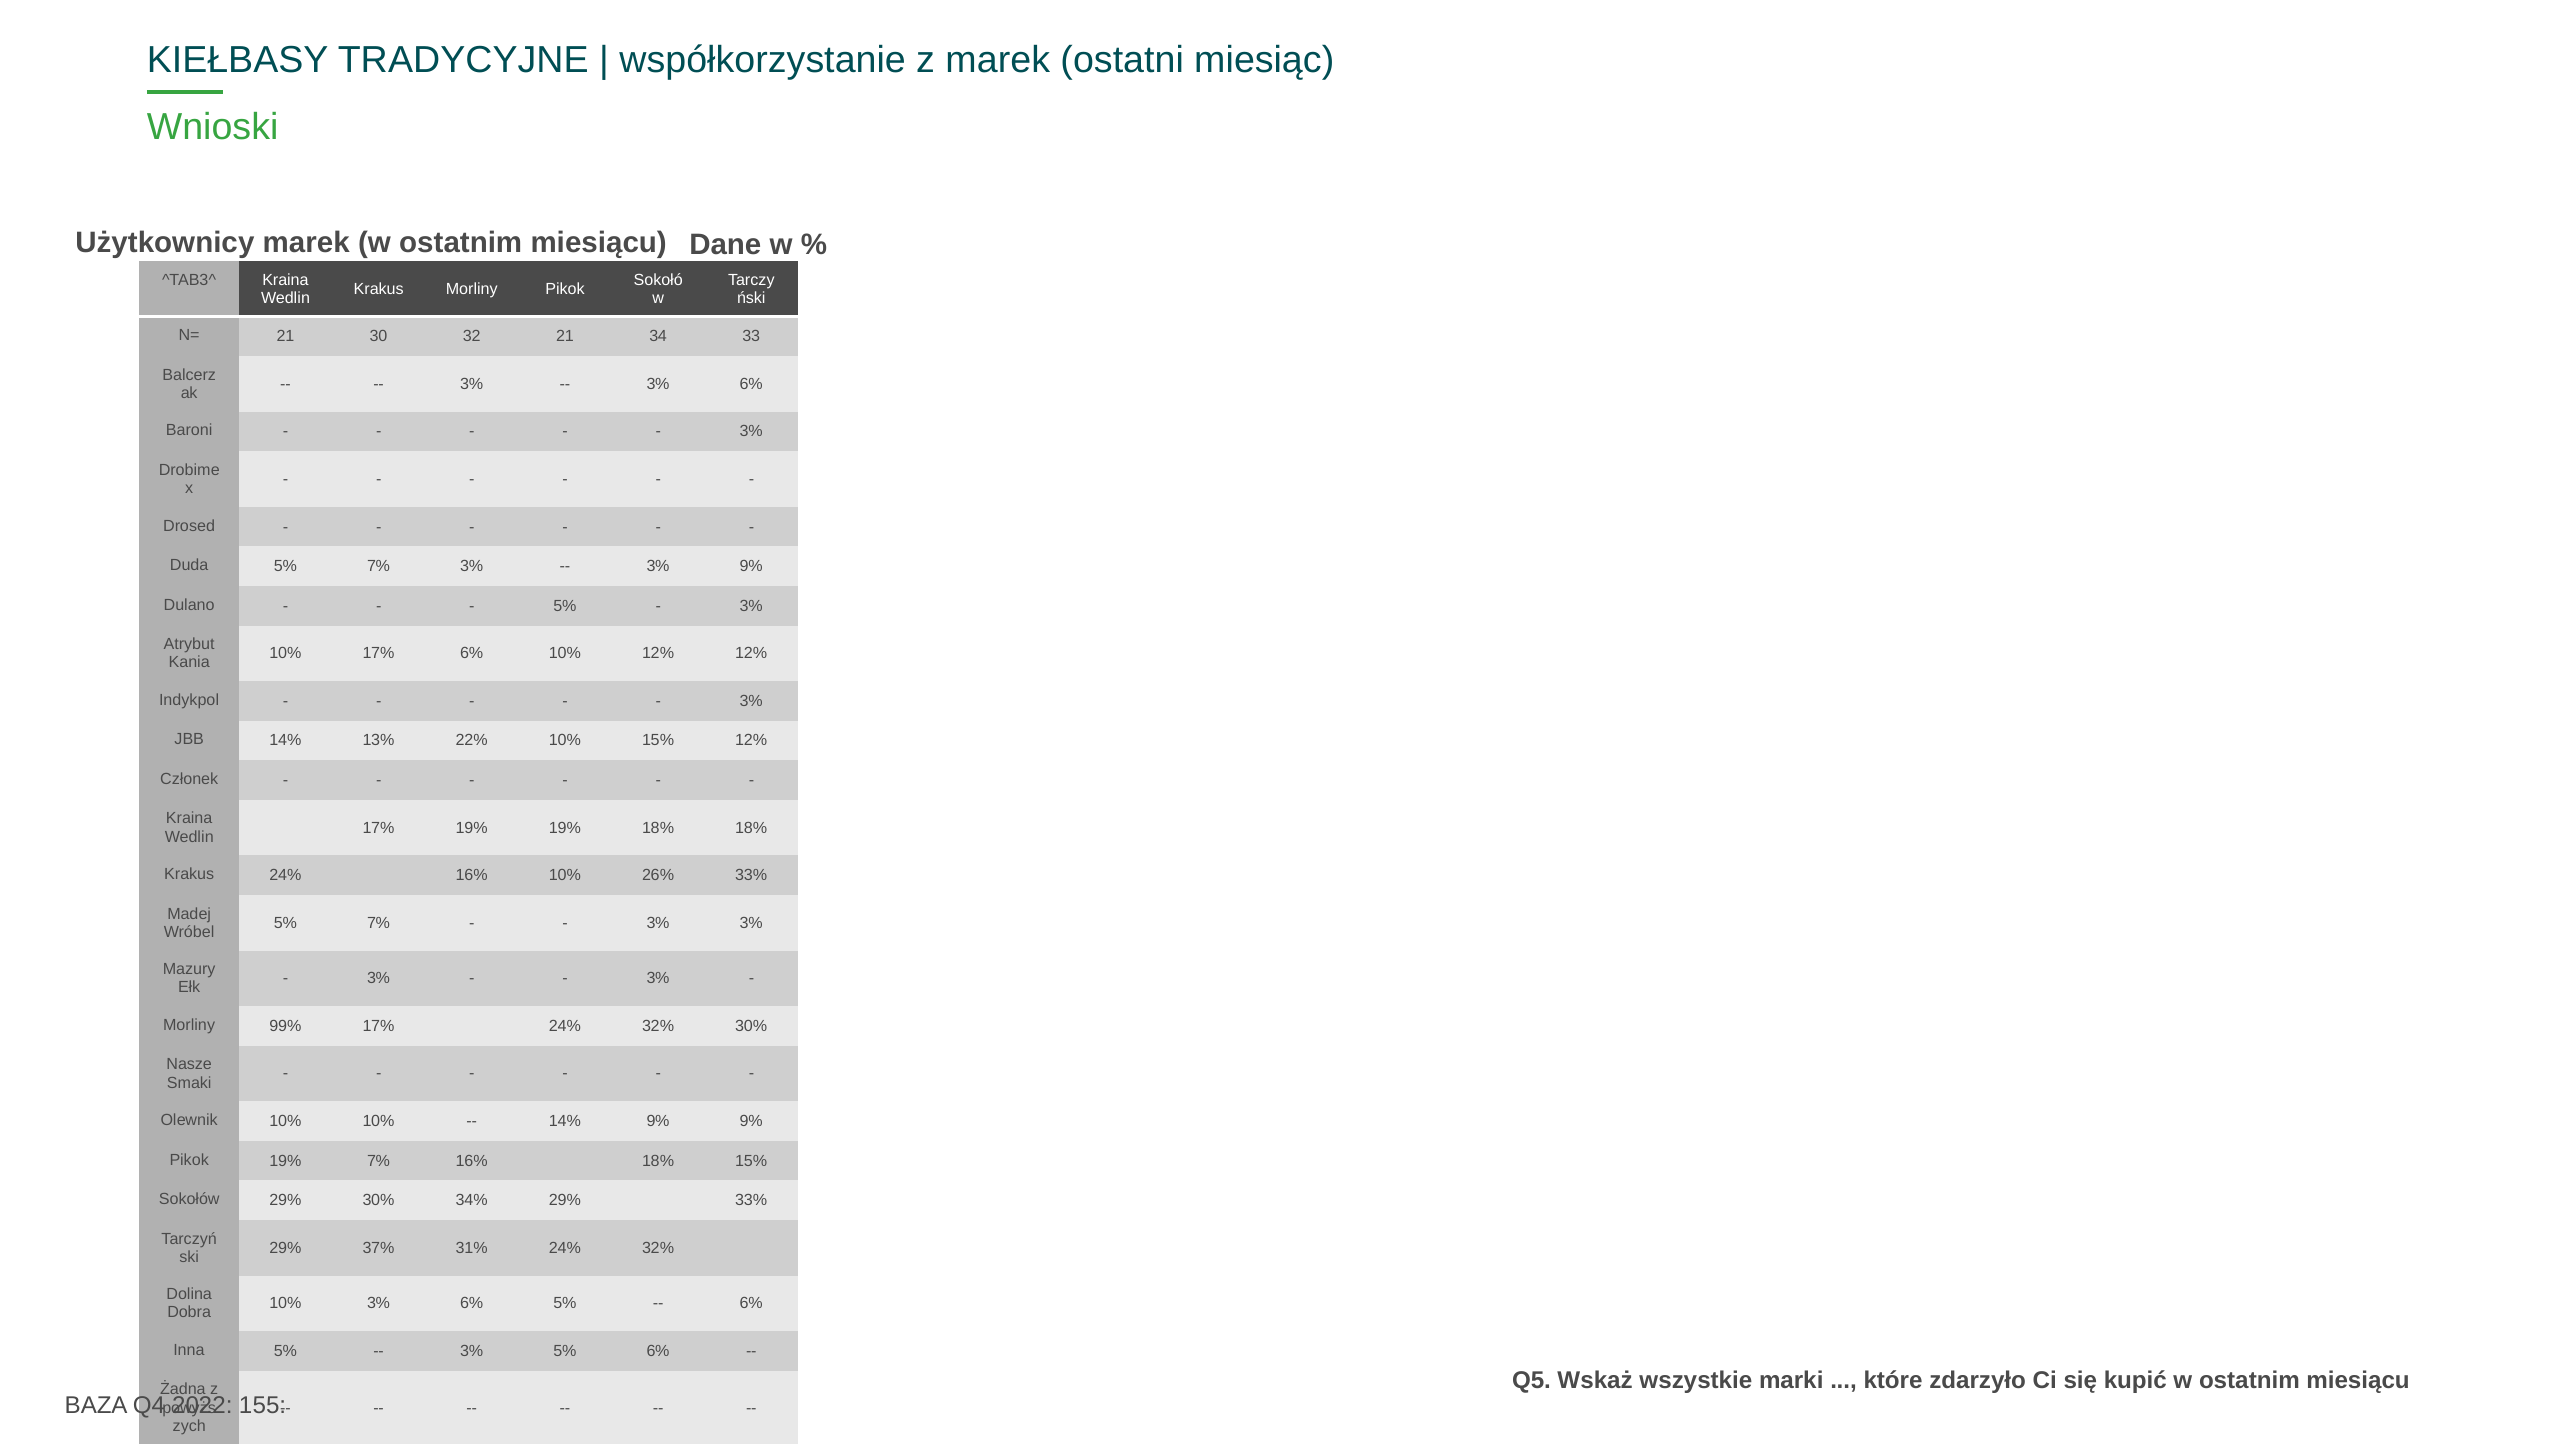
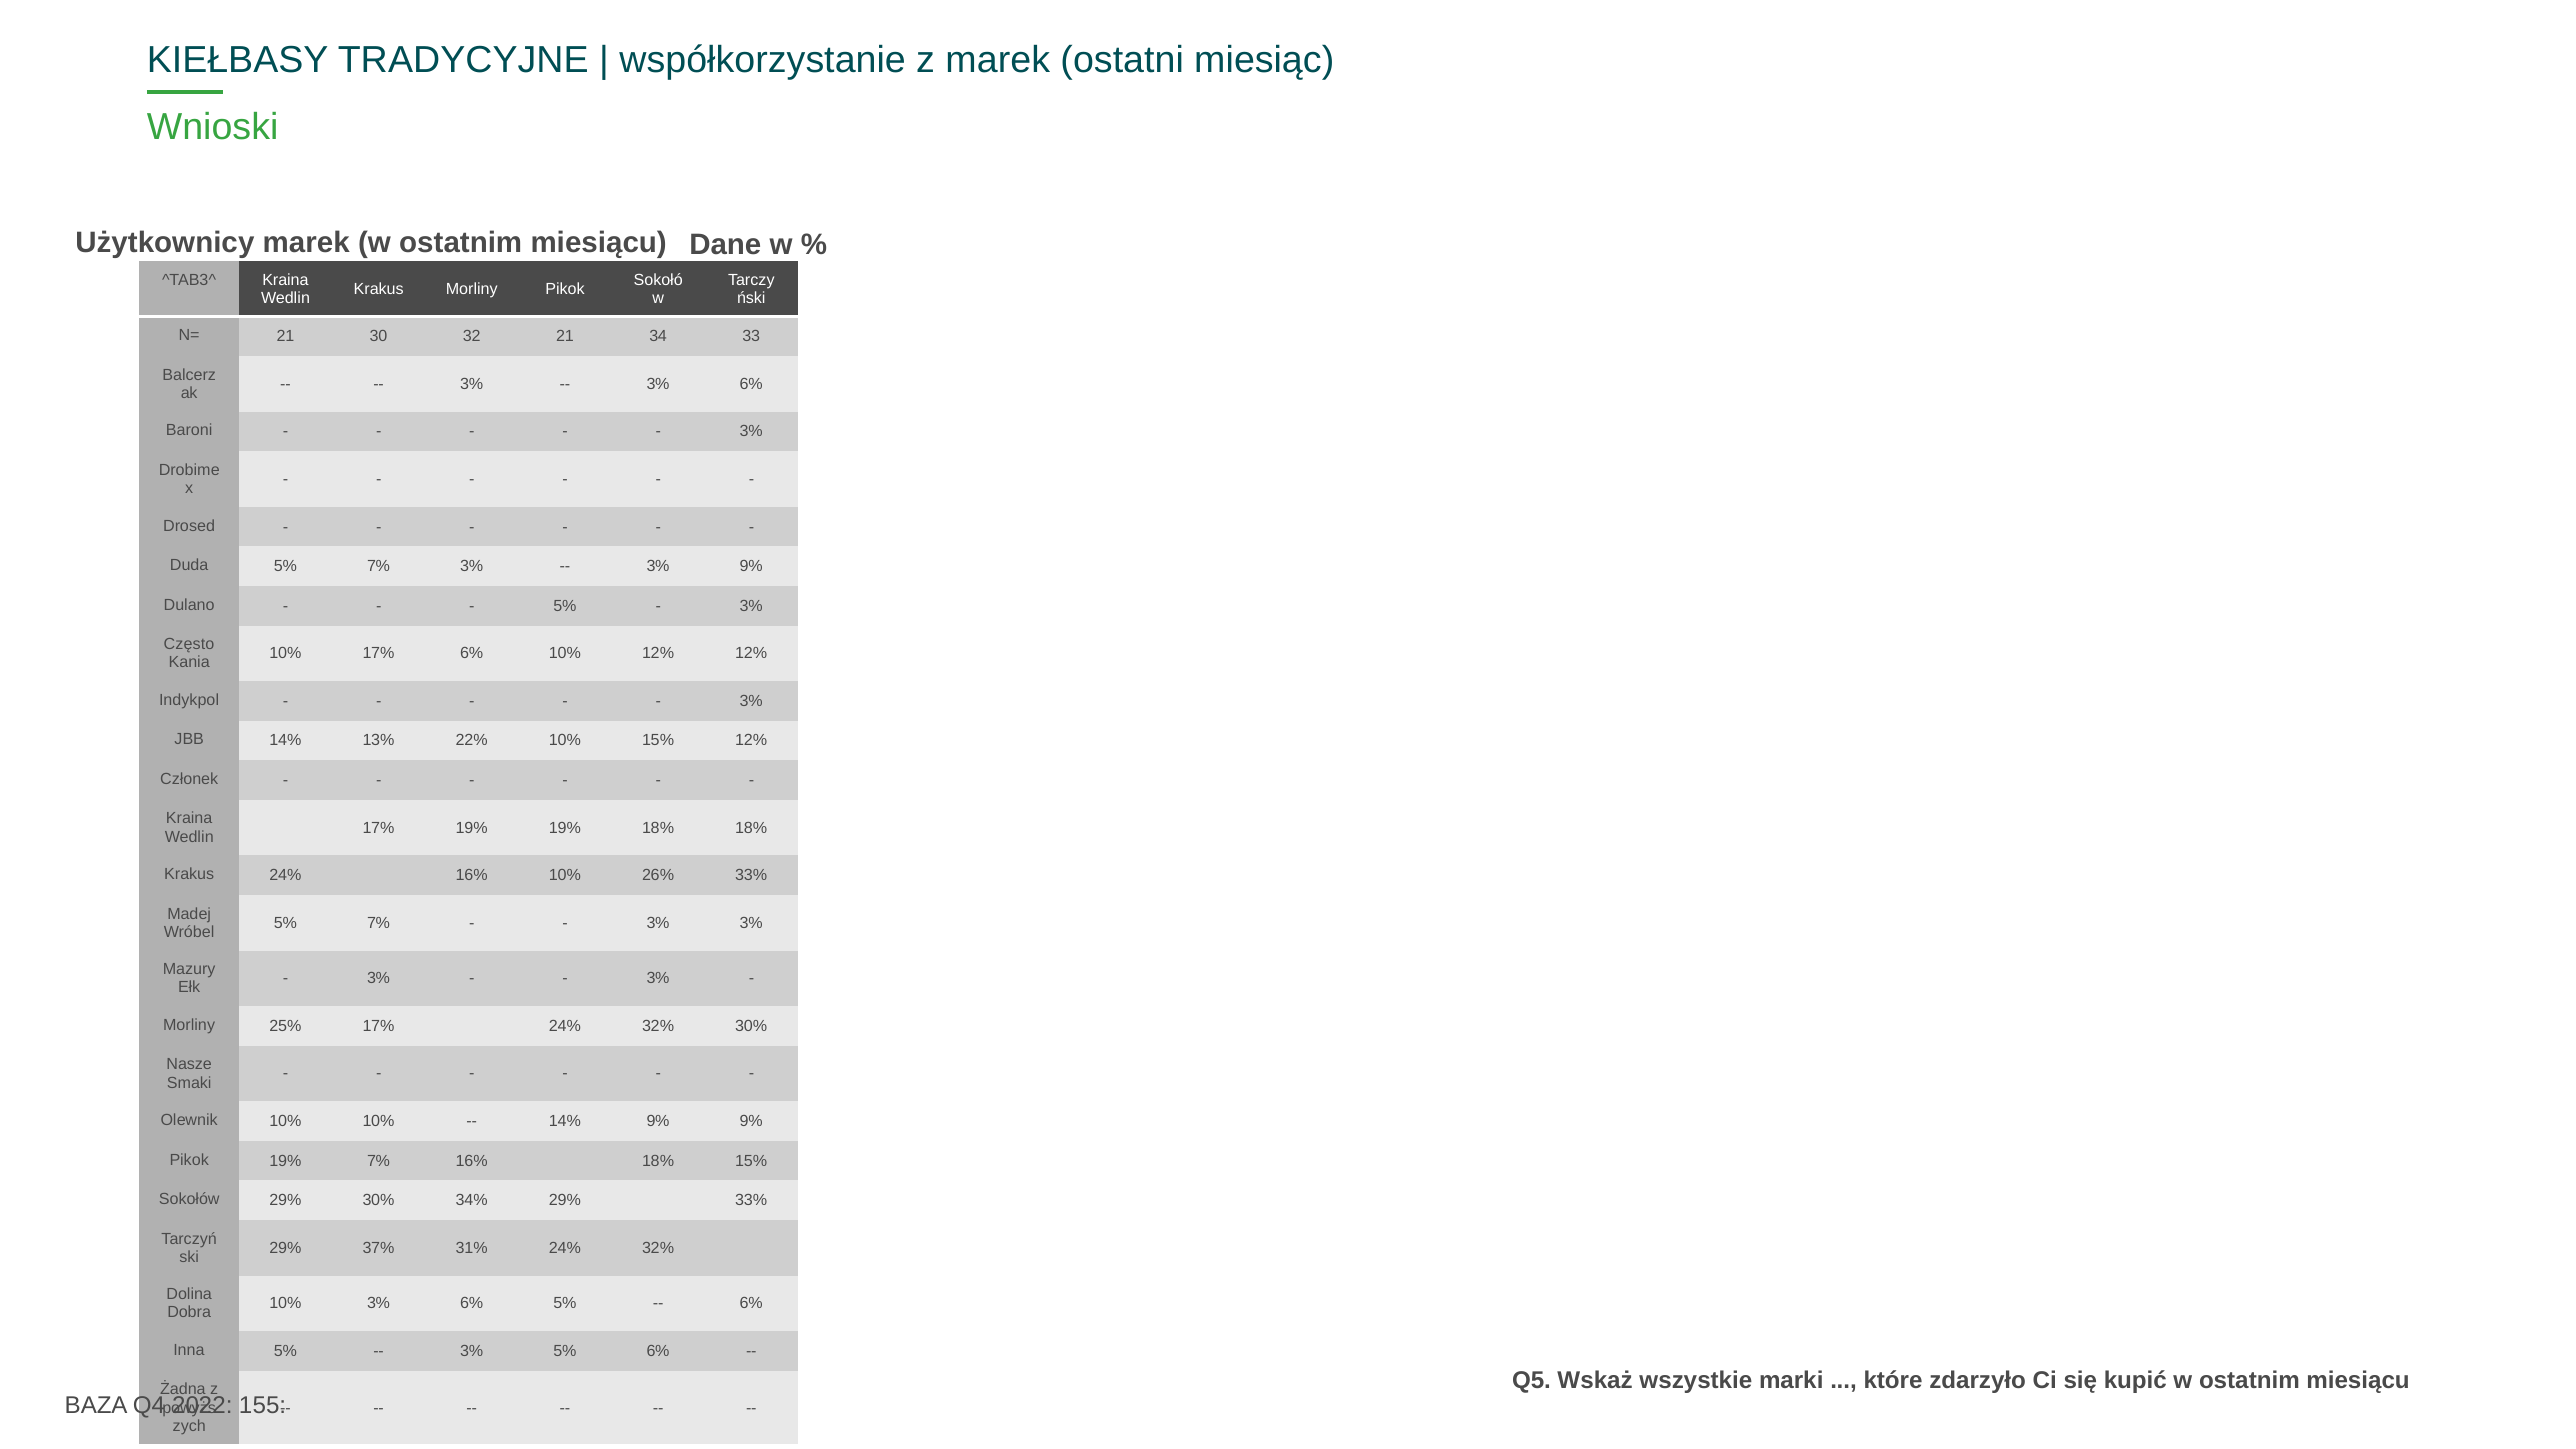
Atrybut: Atrybut -> Często
99%: 99% -> 25%
